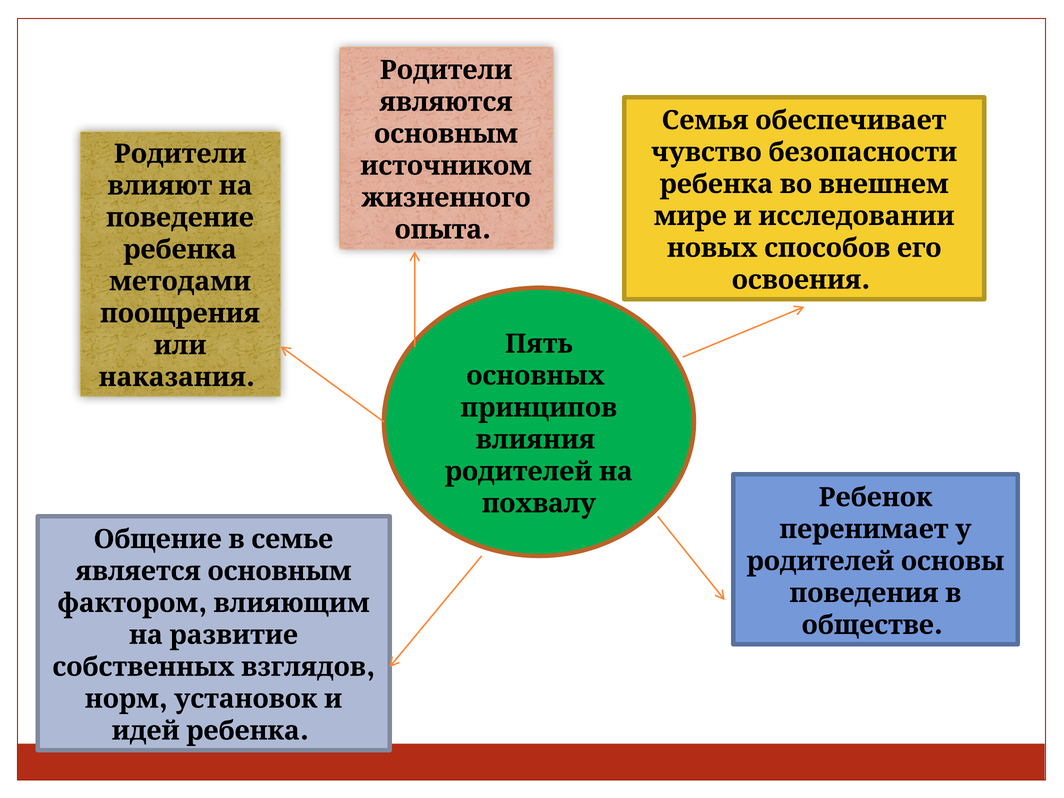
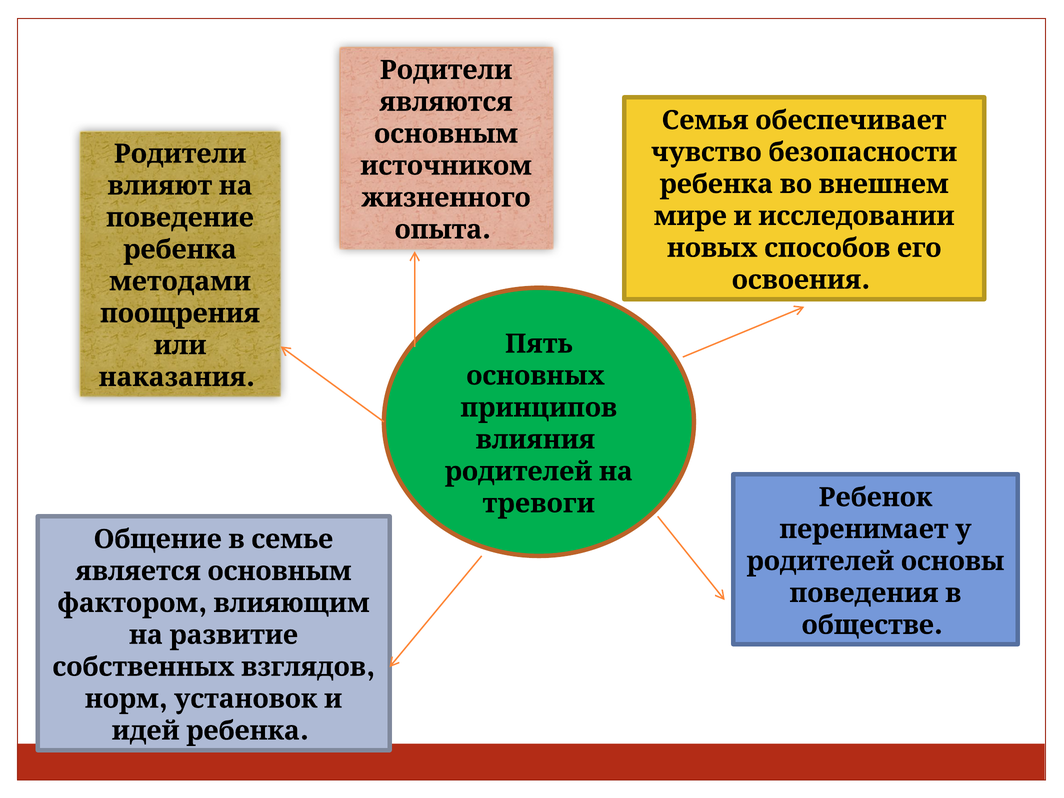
похвалу: похвалу -> тревоги
